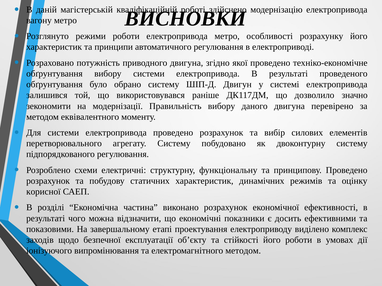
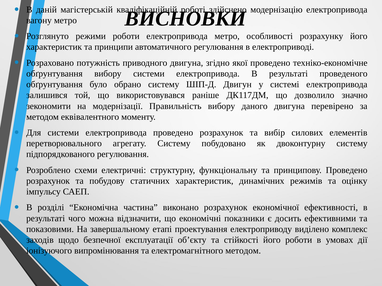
корисної: корисної -> імпульсу
